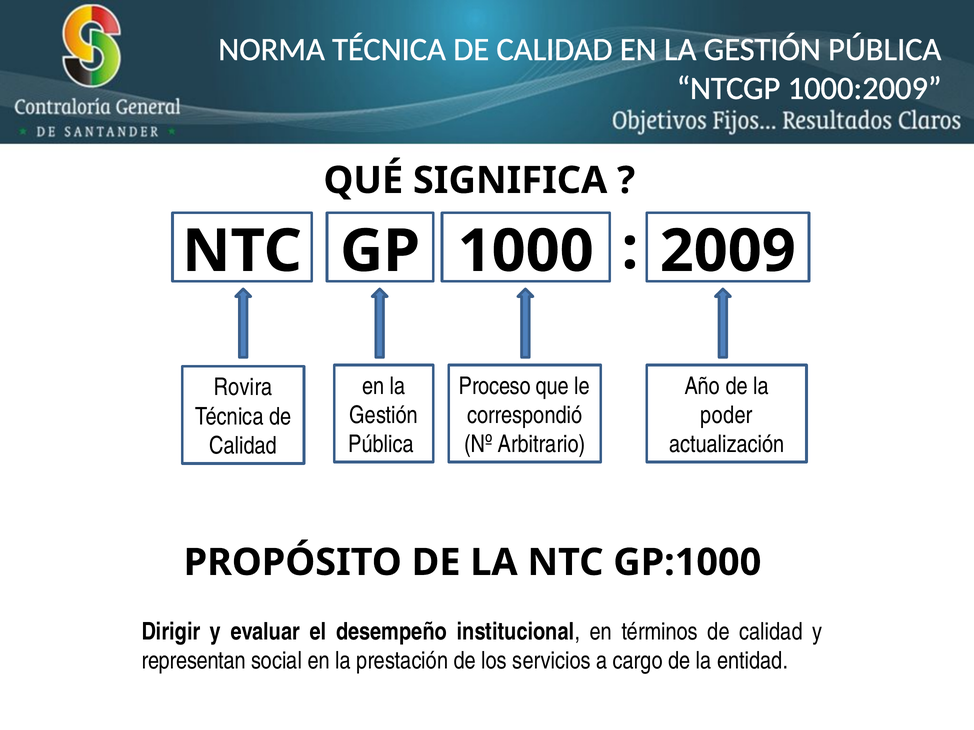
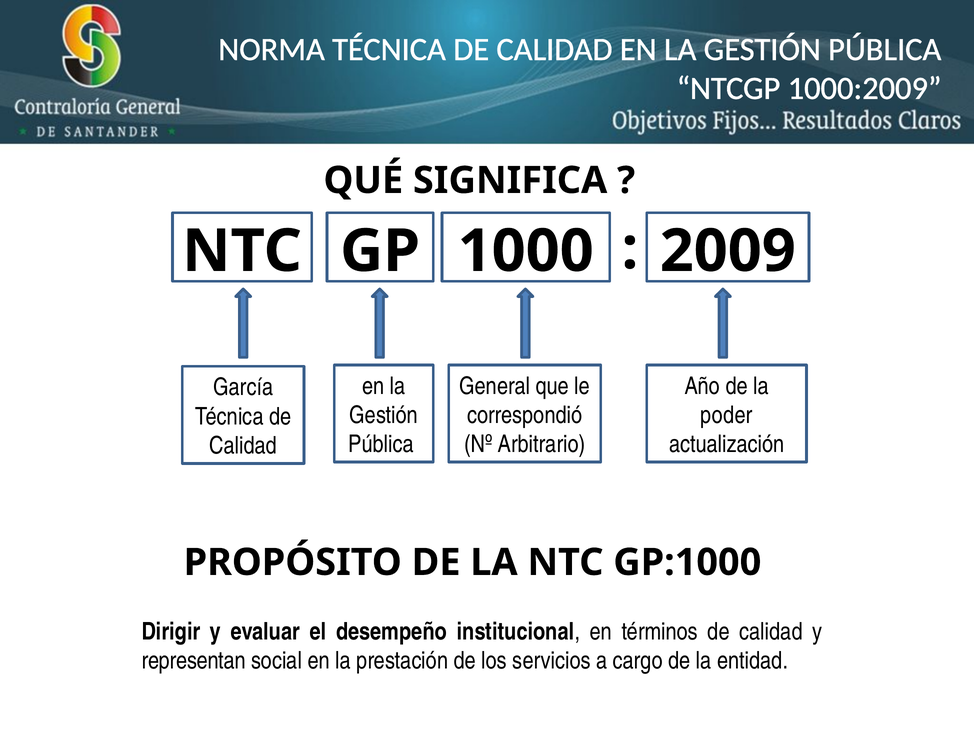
Proceso: Proceso -> General
Rovira: Rovira -> García
